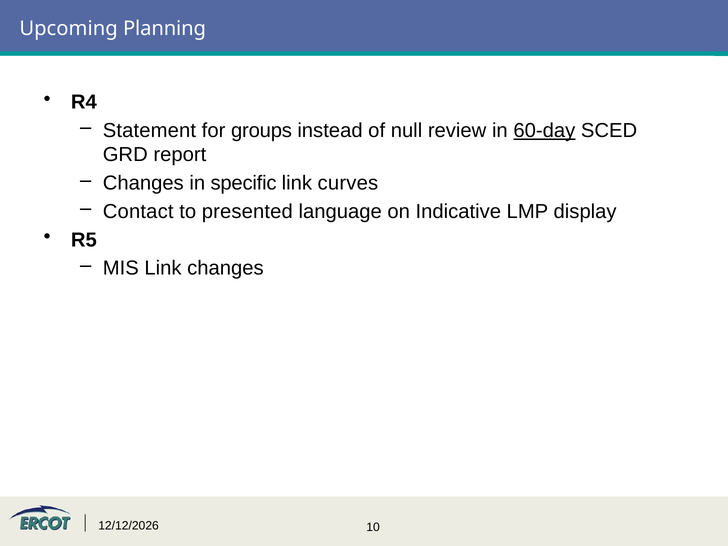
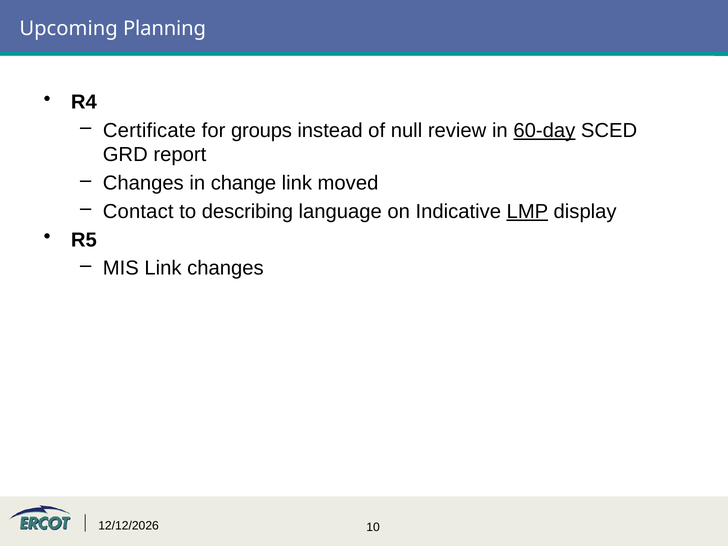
Statement: Statement -> Certificate
specific: specific -> change
curves: curves -> moved
presented: presented -> describing
LMP underline: none -> present
